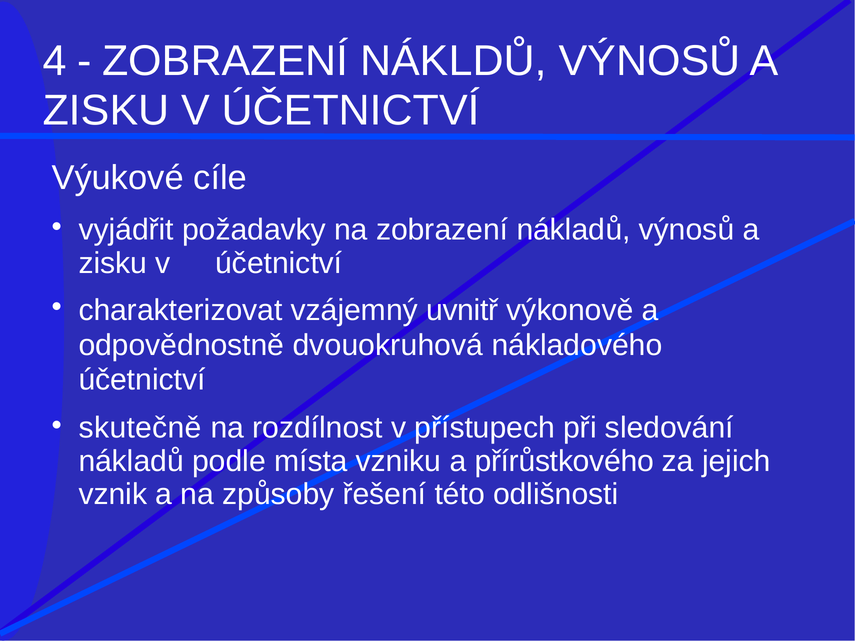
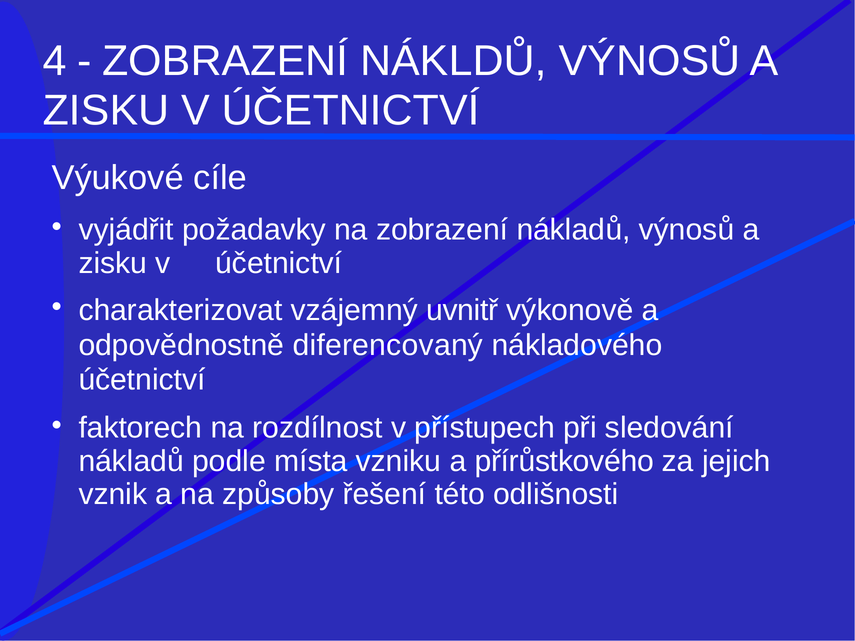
dvouokruhová: dvouokruhová -> diferencovaný
skutečně: skutečně -> faktorech
